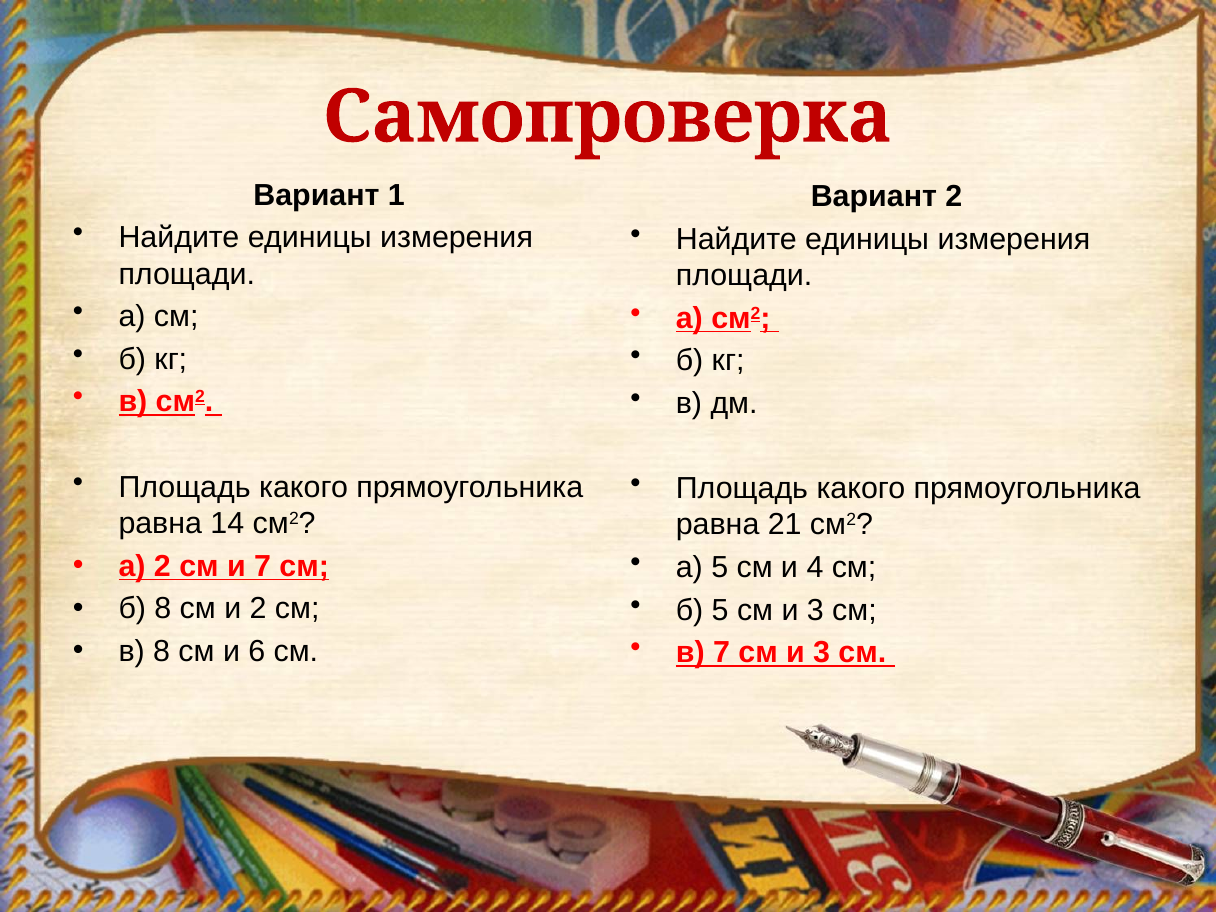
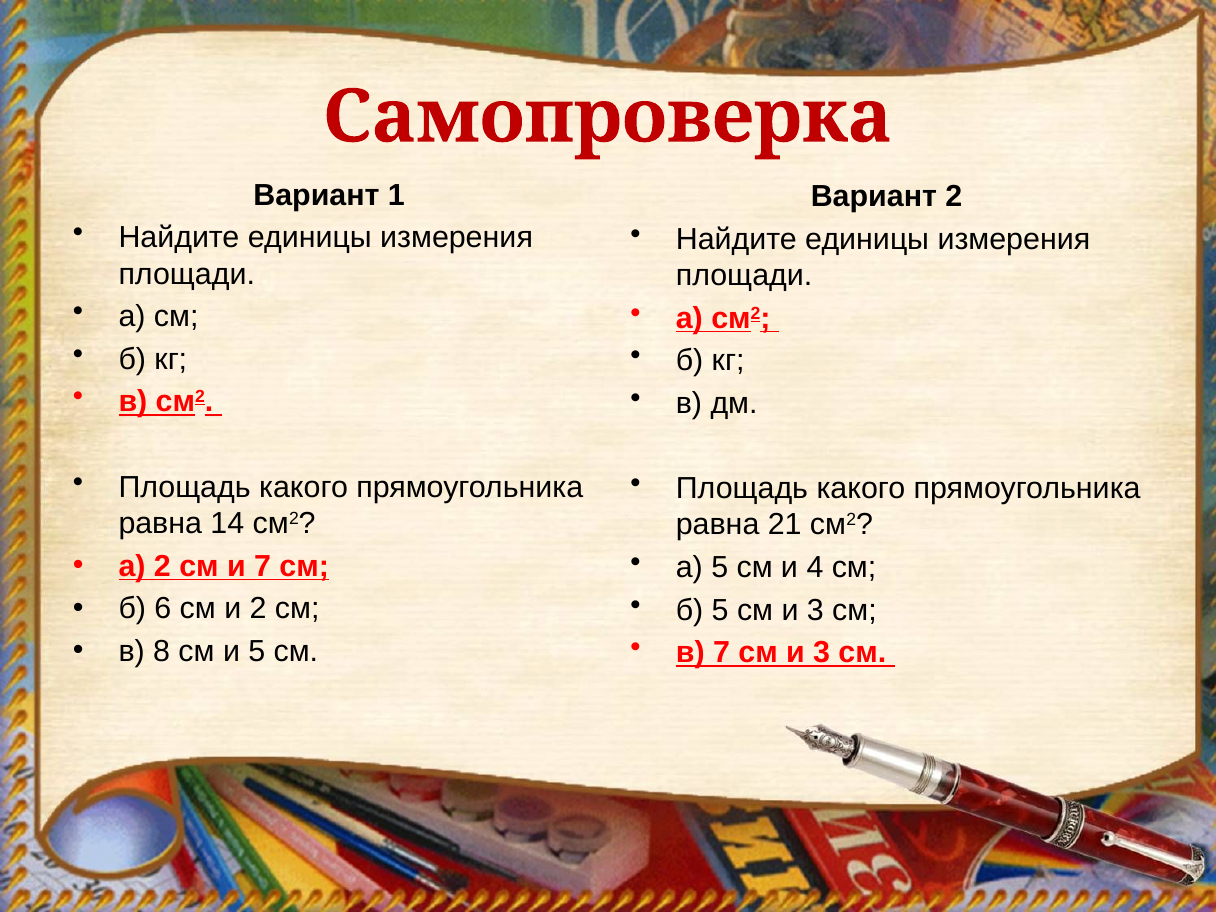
б 8: 8 -> 6
и 6: 6 -> 5
